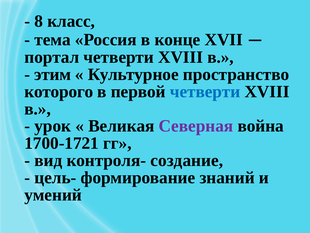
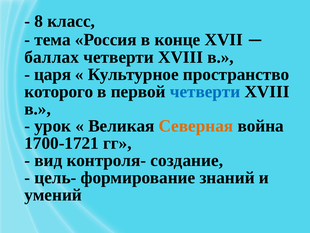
портал: портал -> баллах
этим: этим -> царя
Северная colour: purple -> orange
